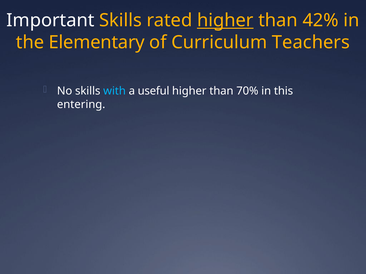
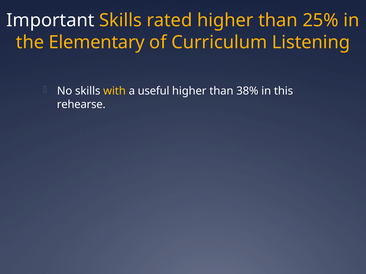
higher at (225, 20) underline: present -> none
42%: 42% -> 25%
Teachers: Teachers -> Listening
with colour: light blue -> yellow
70%: 70% -> 38%
entering: entering -> rehearse
